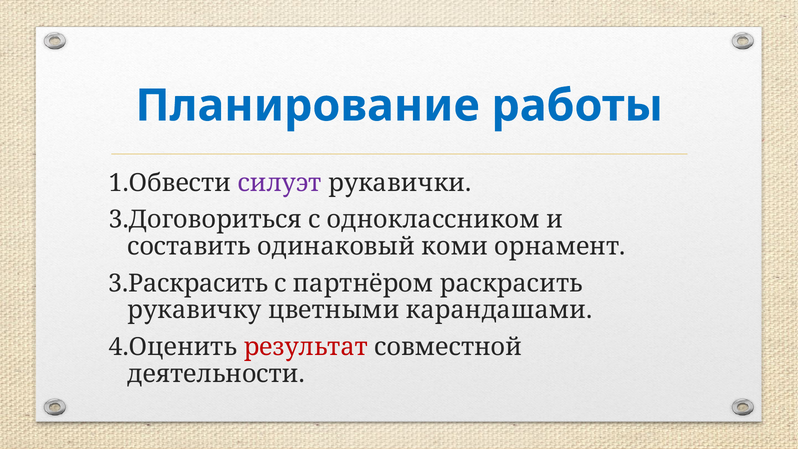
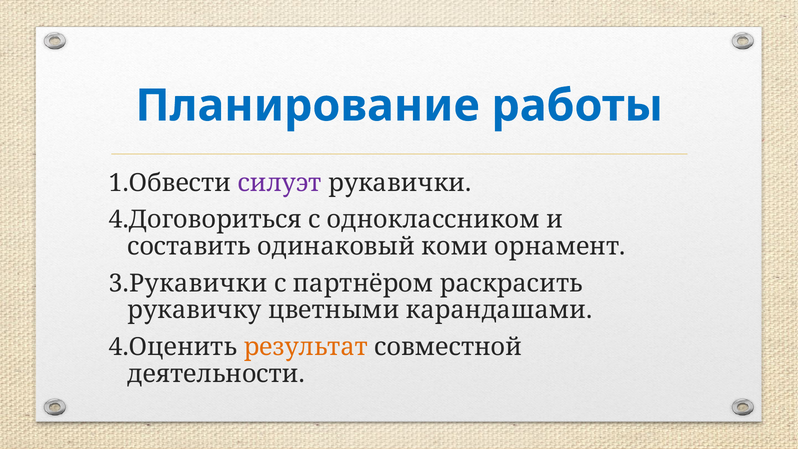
3.Договориться: 3.Договориться -> 4.Договориться
3.Раскрасить: 3.Раскрасить -> 3.Рукавички
результат colour: red -> orange
